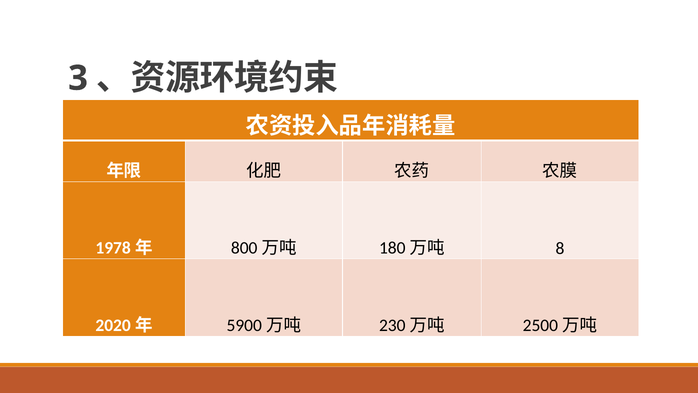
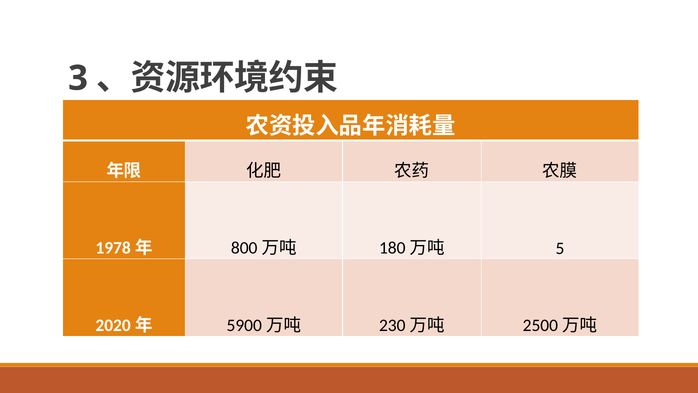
8: 8 -> 5
